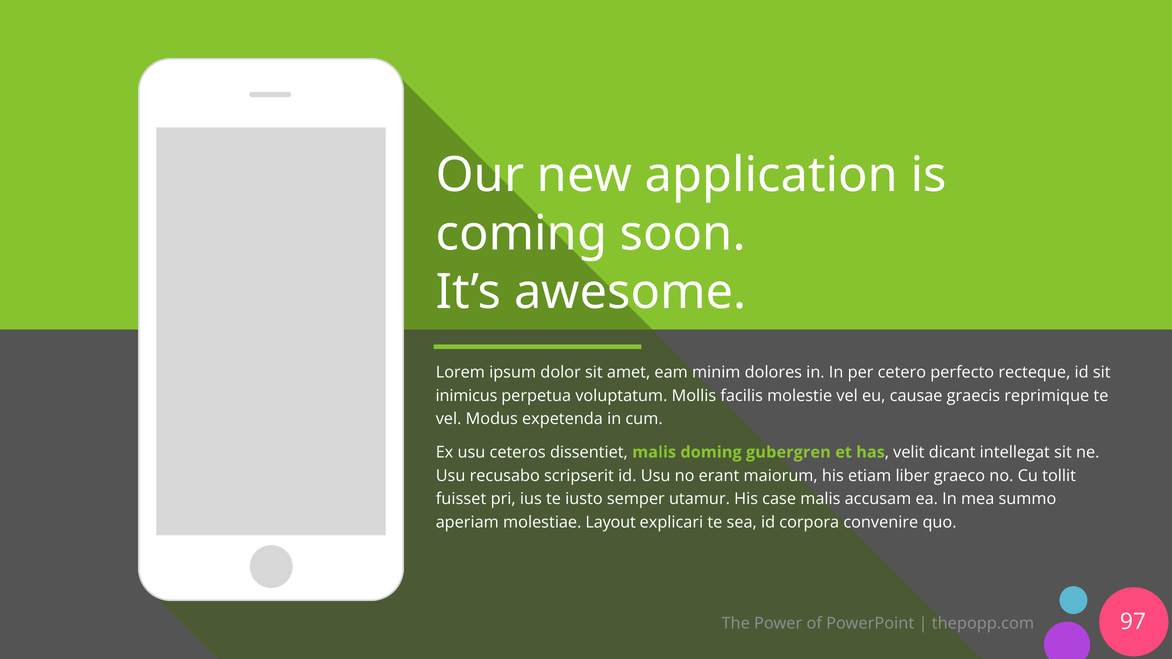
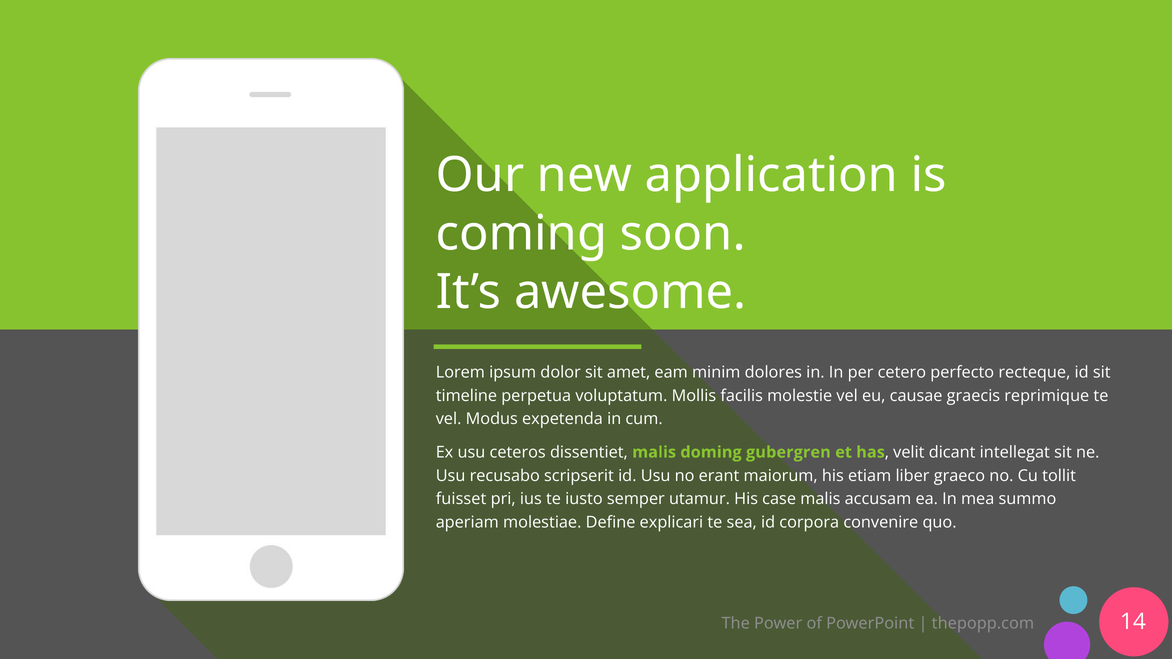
inimicus: inimicus -> timeline
Layout: Layout -> Define
97: 97 -> 14
